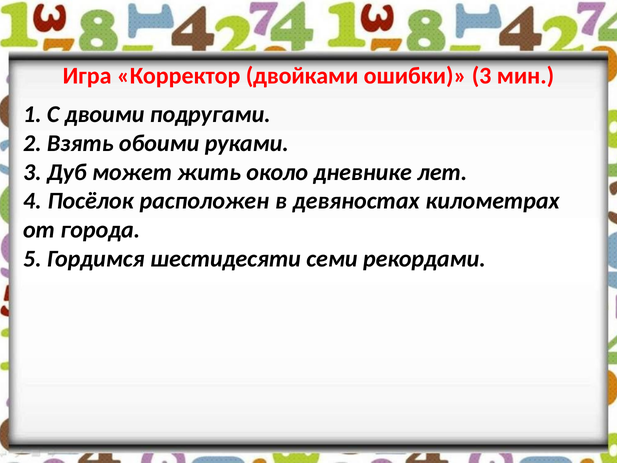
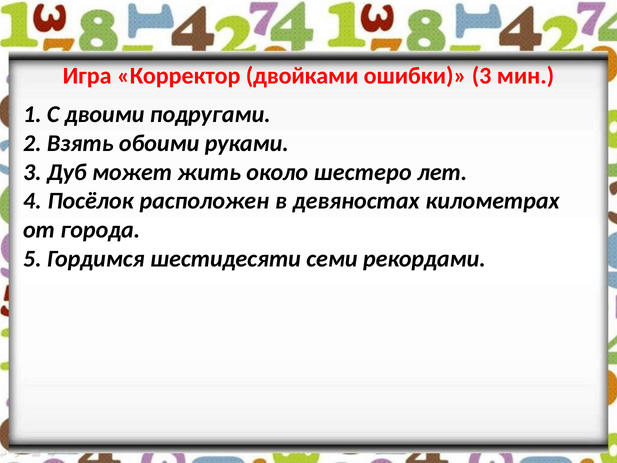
дневнике: дневнике -> шестеро
